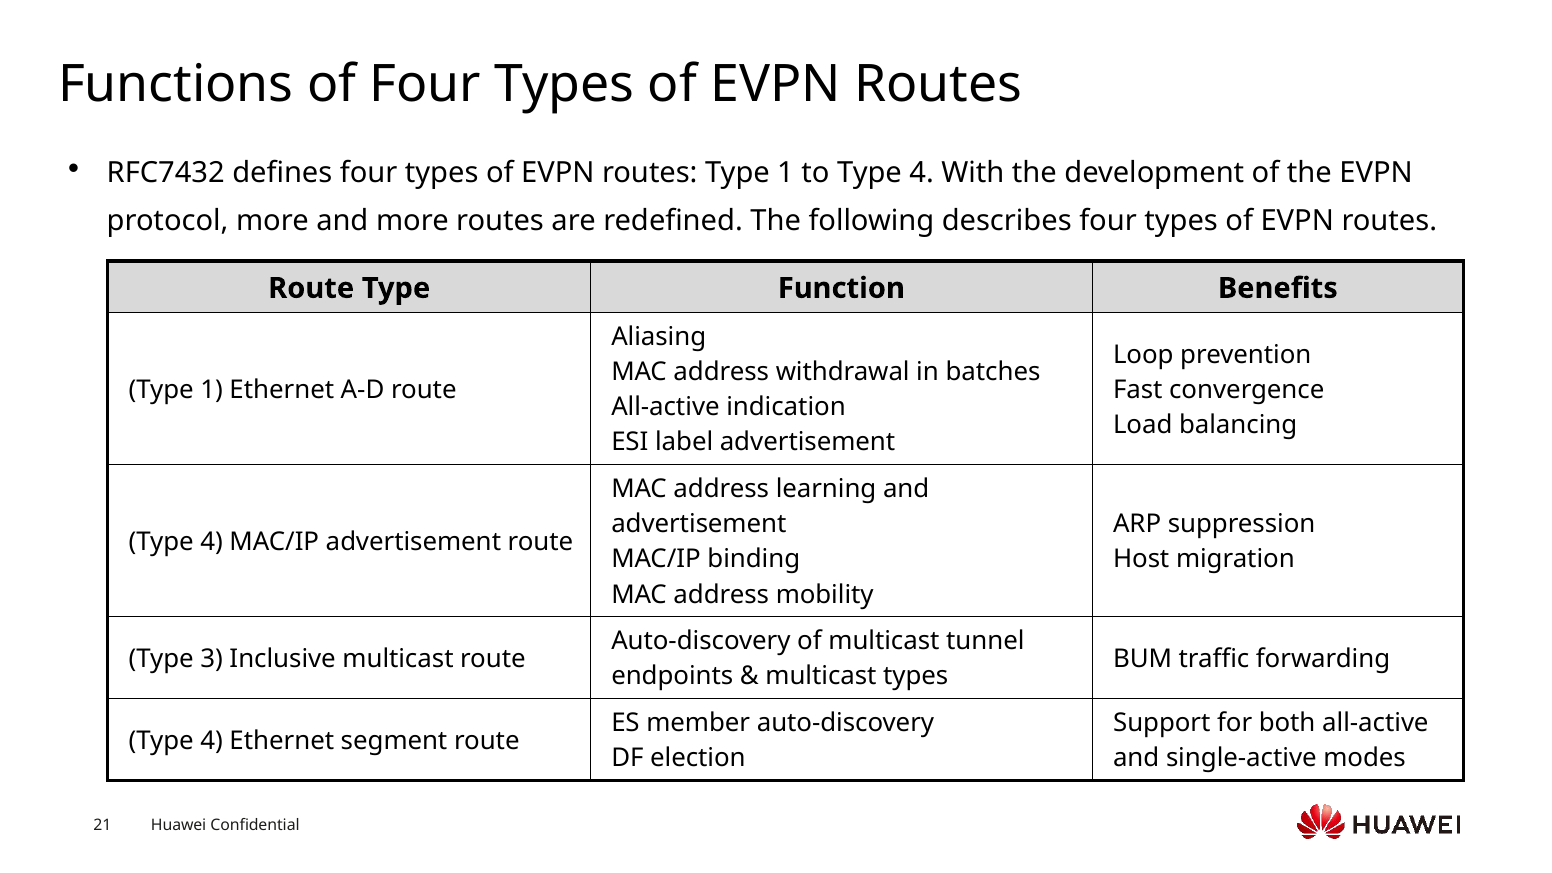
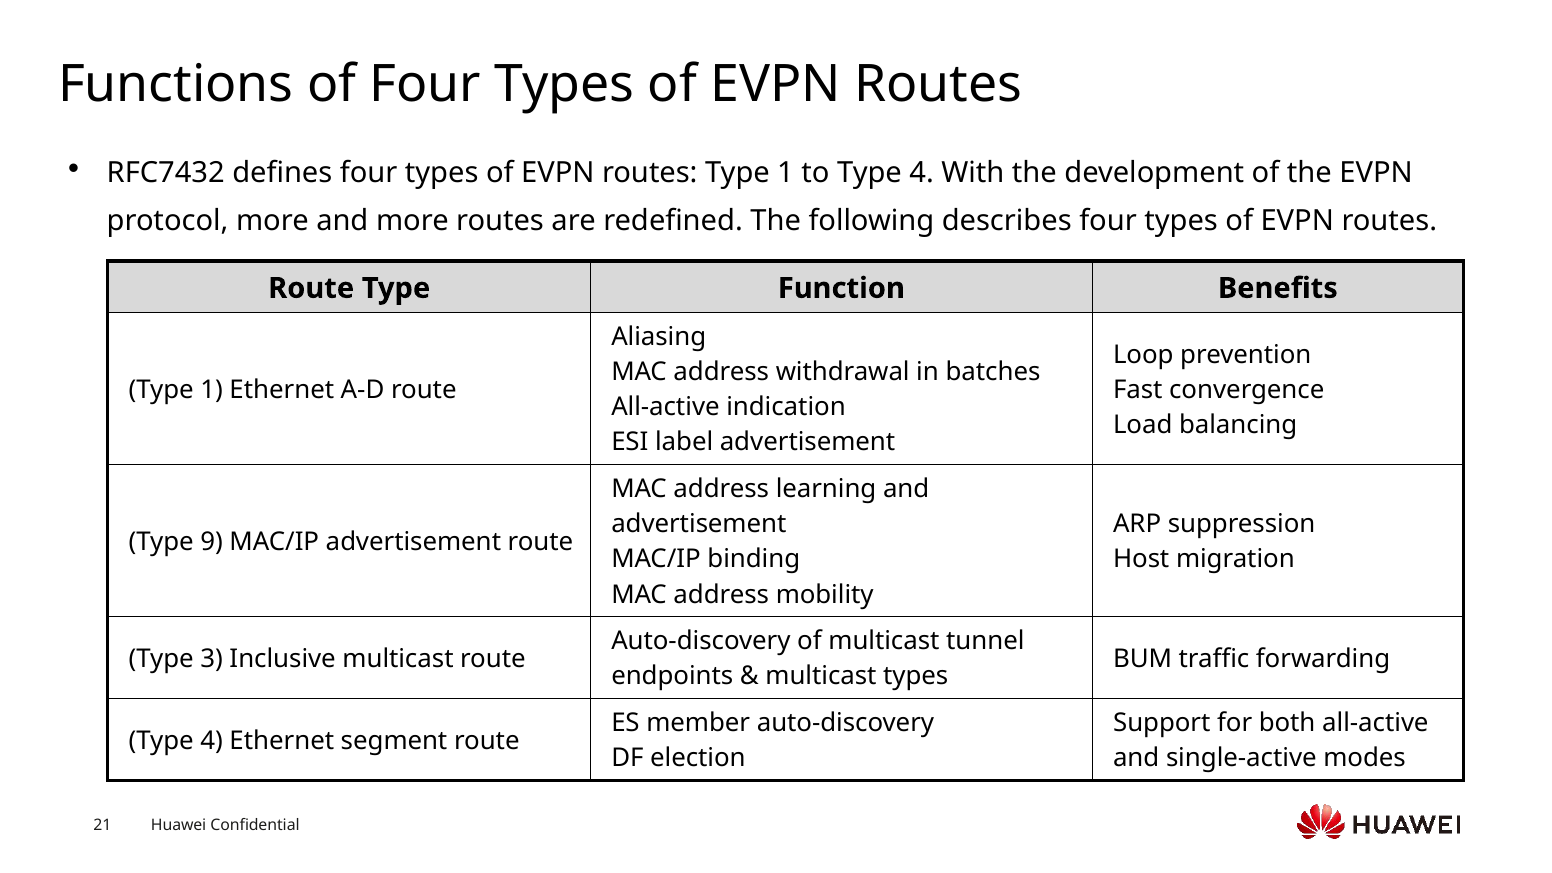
4 at (212, 542): 4 -> 9
